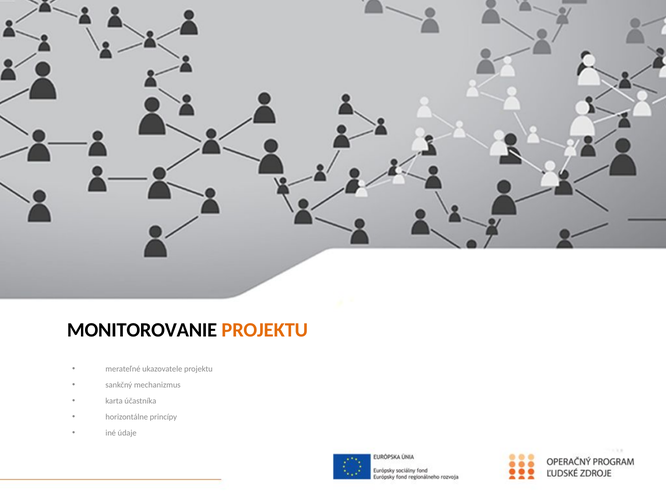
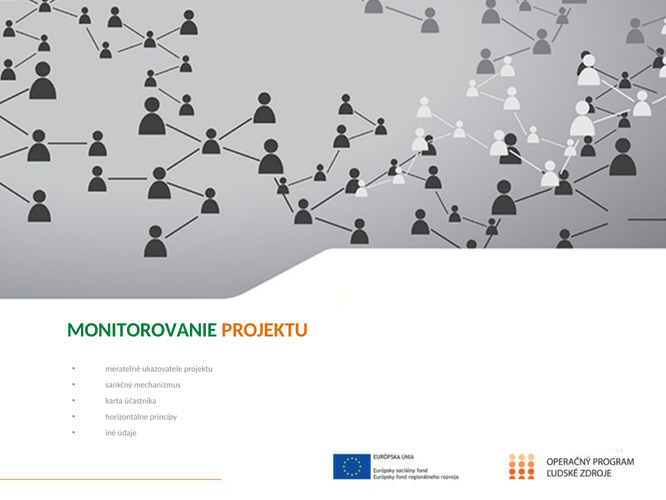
MONITOROVANIE colour: black -> green
